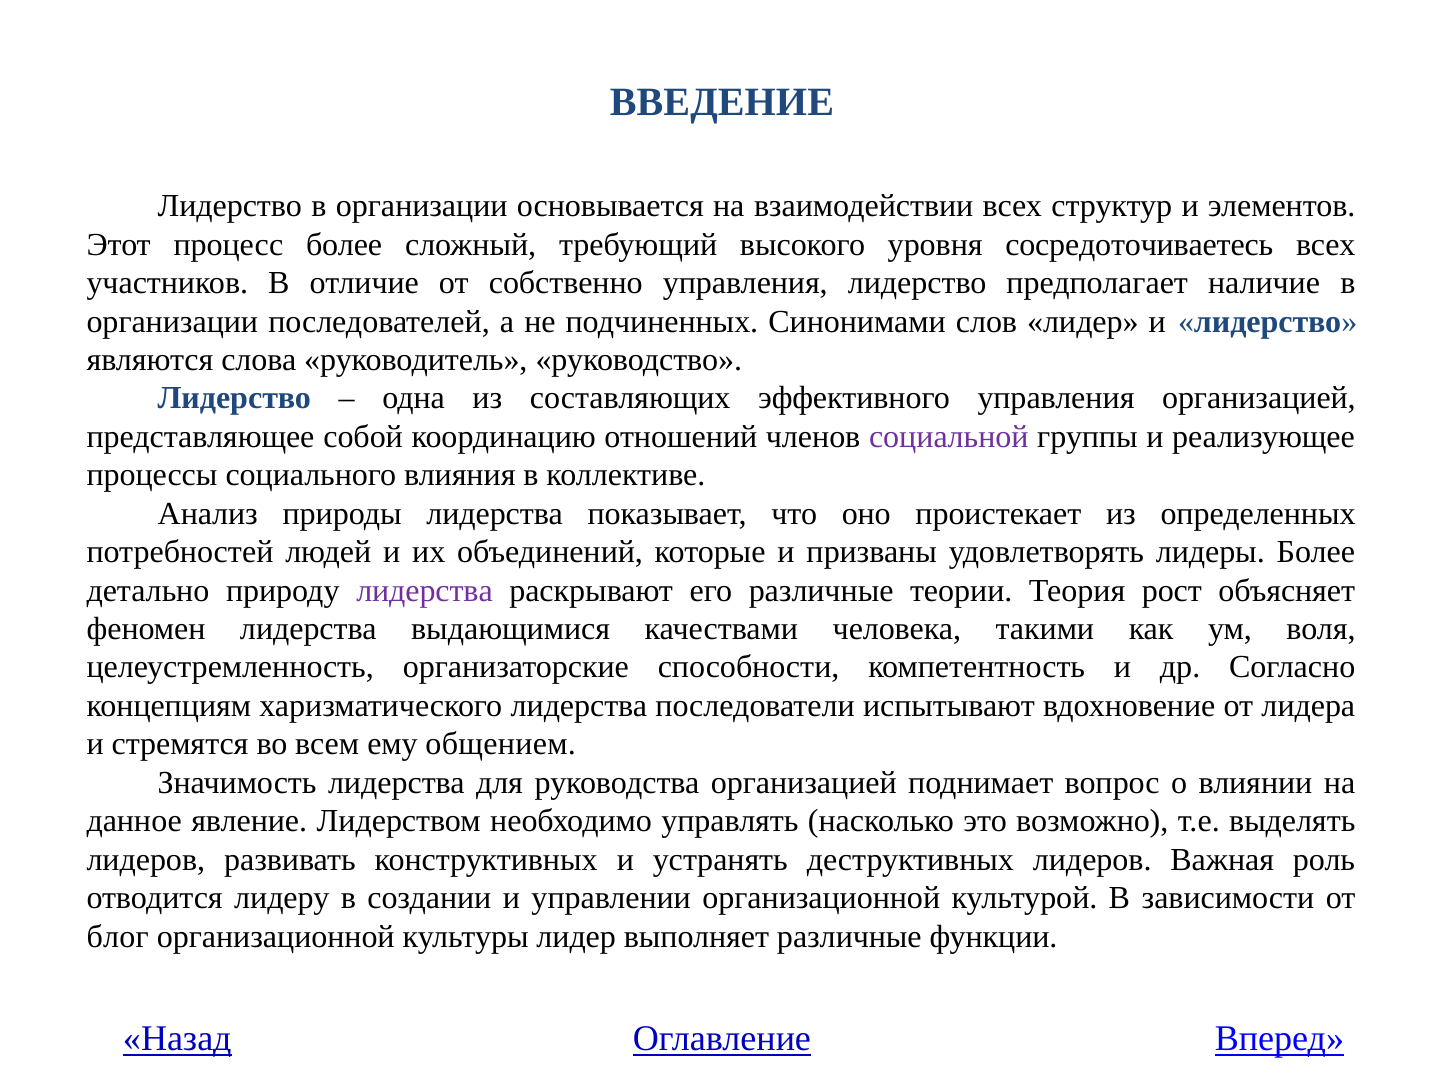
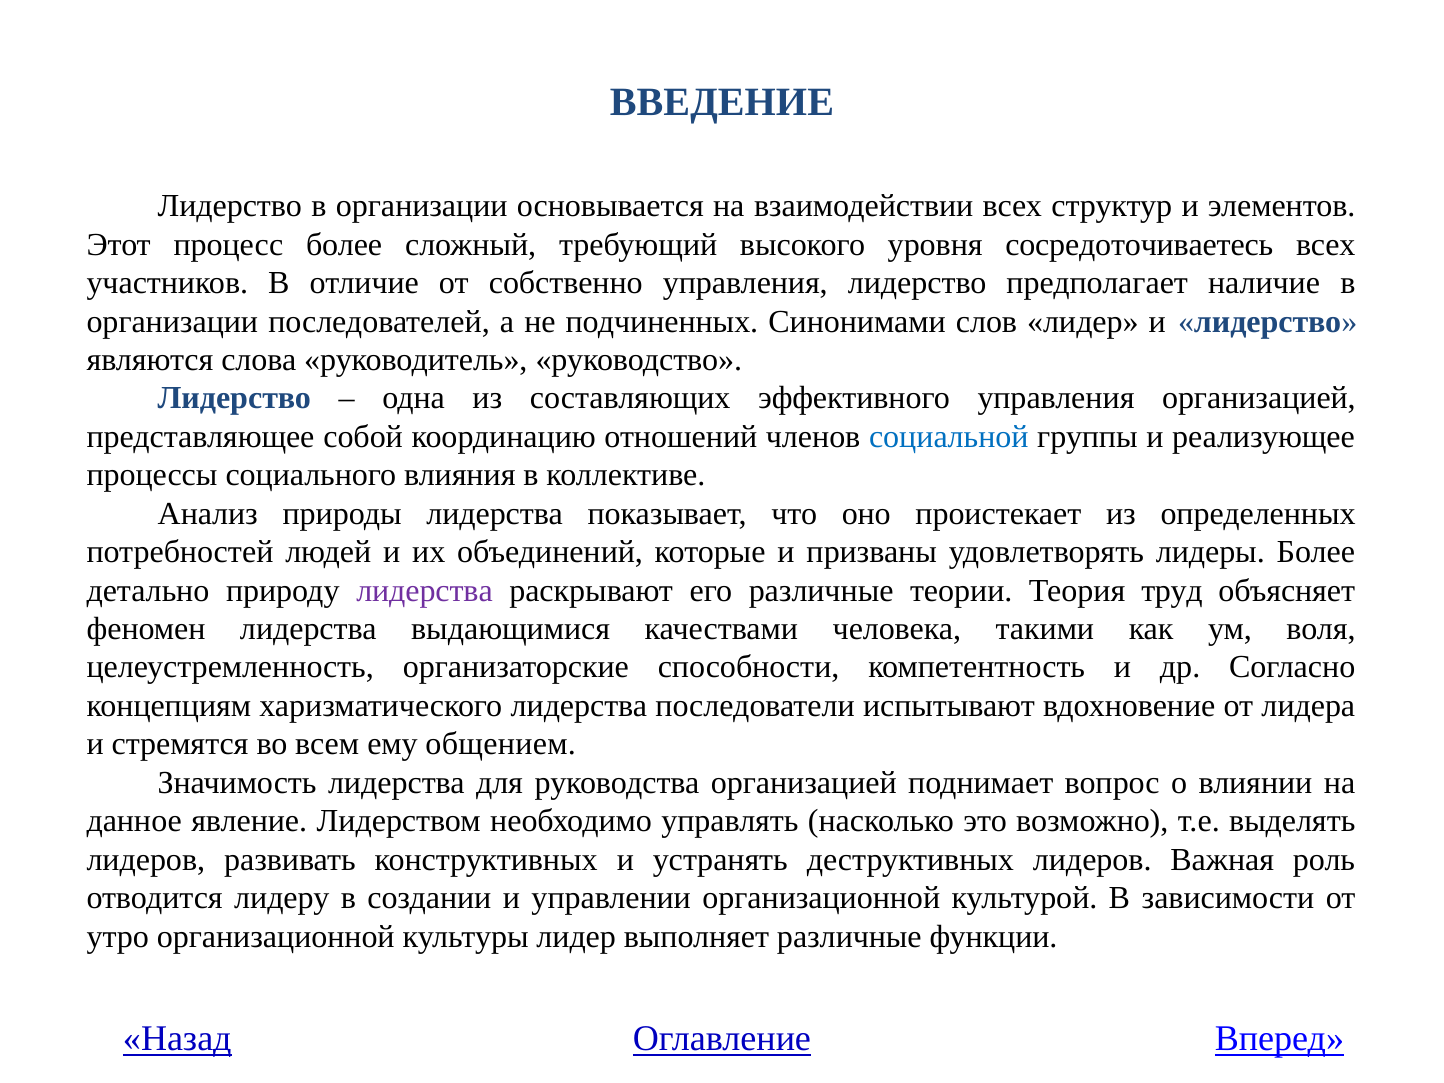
социальной colour: purple -> blue
рост: рост -> труд
блог: блог -> утро
